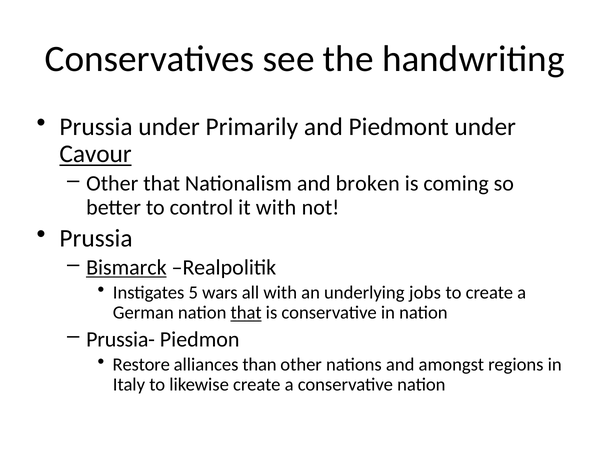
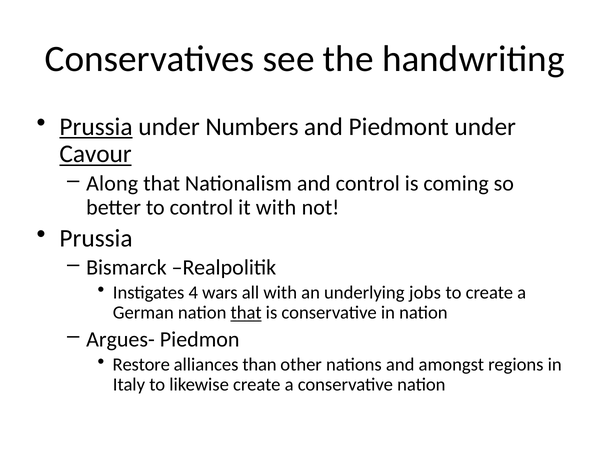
Prussia at (96, 127) underline: none -> present
Primarily: Primarily -> Numbers
Other at (112, 184): Other -> Along
and broken: broken -> control
Bismarck underline: present -> none
5: 5 -> 4
Prussia-: Prussia- -> Argues-
